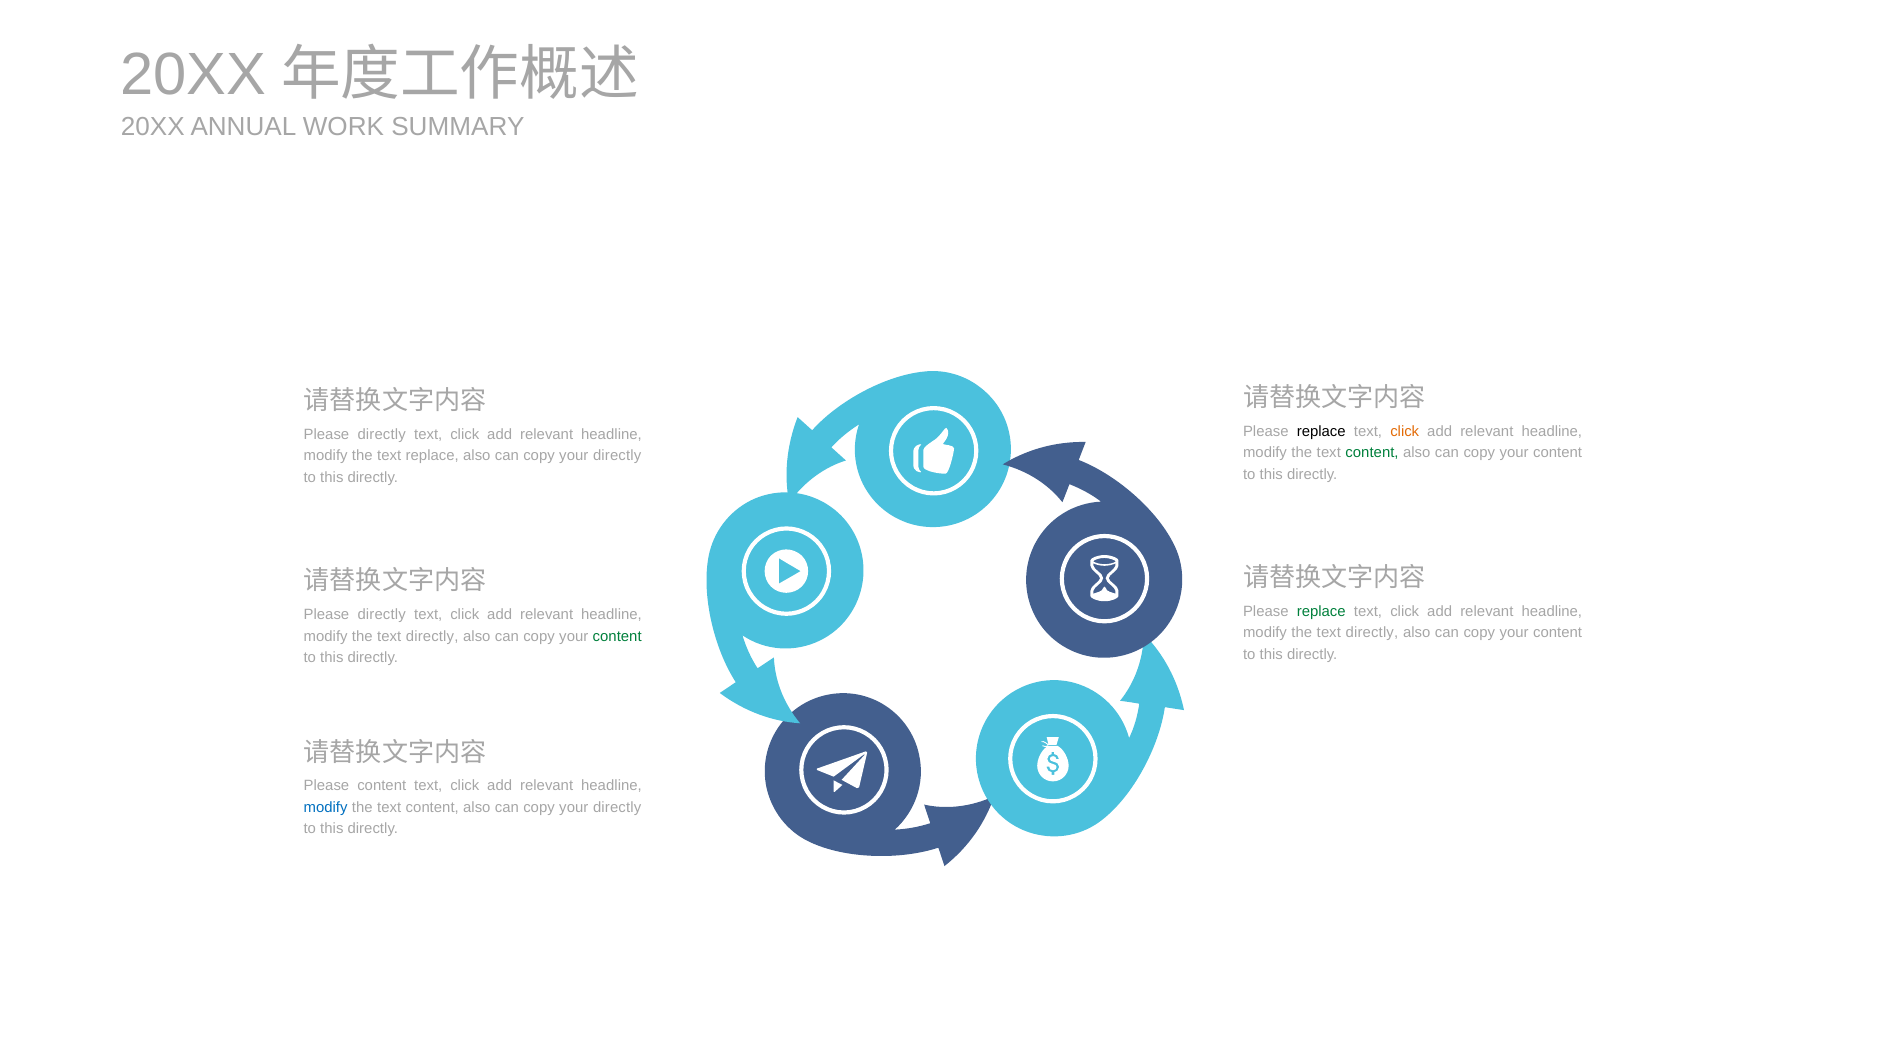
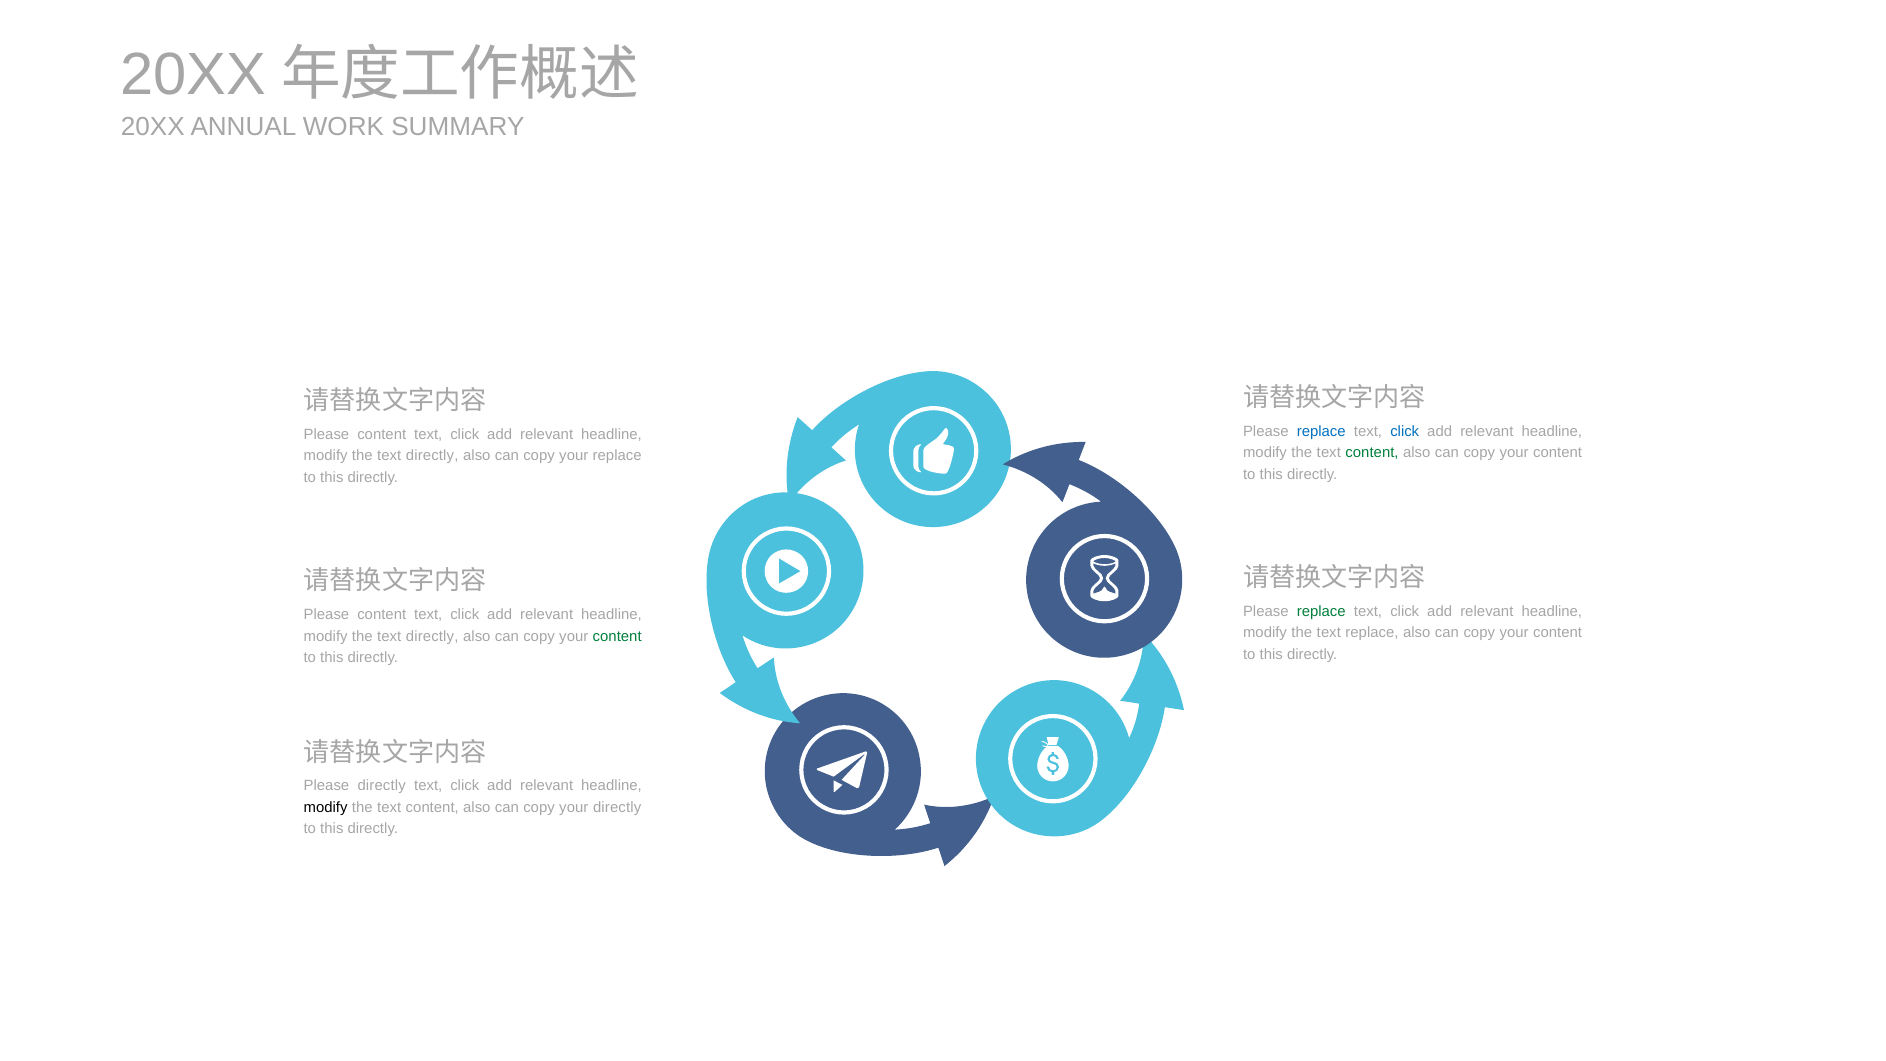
replace at (1321, 432) colour: black -> blue
click at (1405, 432) colour: orange -> blue
directly at (382, 434): directly -> content
replace at (432, 456): replace -> directly
directly at (617, 456): directly -> replace
directly at (382, 615): directly -> content
directly at (1372, 633): directly -> replace
Please content: content -> directly
modify at (326, 807) colour: blue -> black
